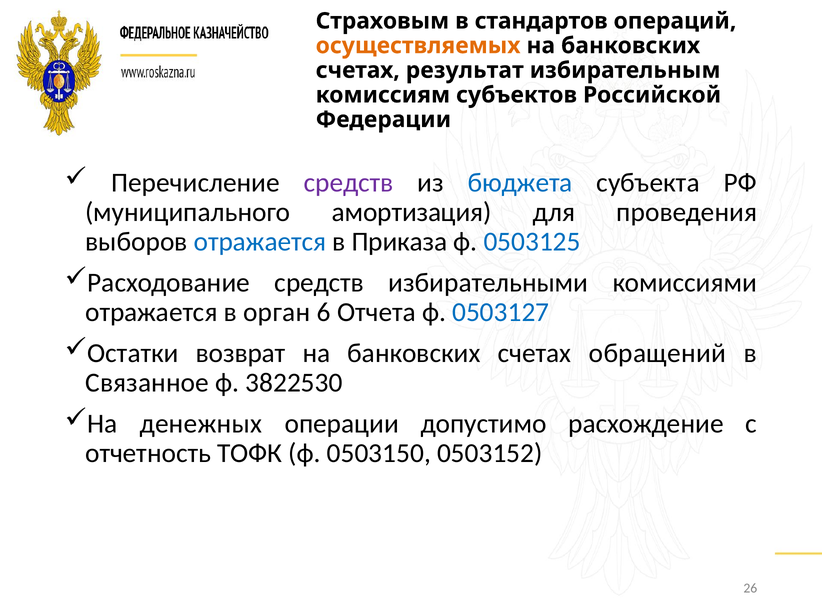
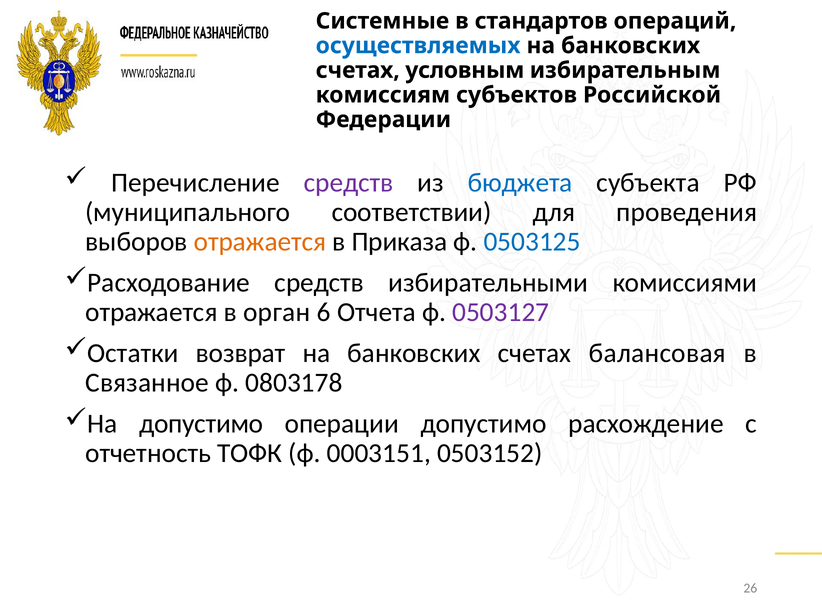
Страховым: Страховым -> Системные
осуществляемых colour: orange -> blue
результат: результат -> условным
амортизация: амортизация -> соответствии
отражается at (260, 242) colour: blue -> orange
0503127 colour: blue -> purple
обращений: обращений -> балансовая
3822530: 3822530 -> 0803178
На денежных: денежных -> допустимо
0503150: 0503150 -> 0003151
